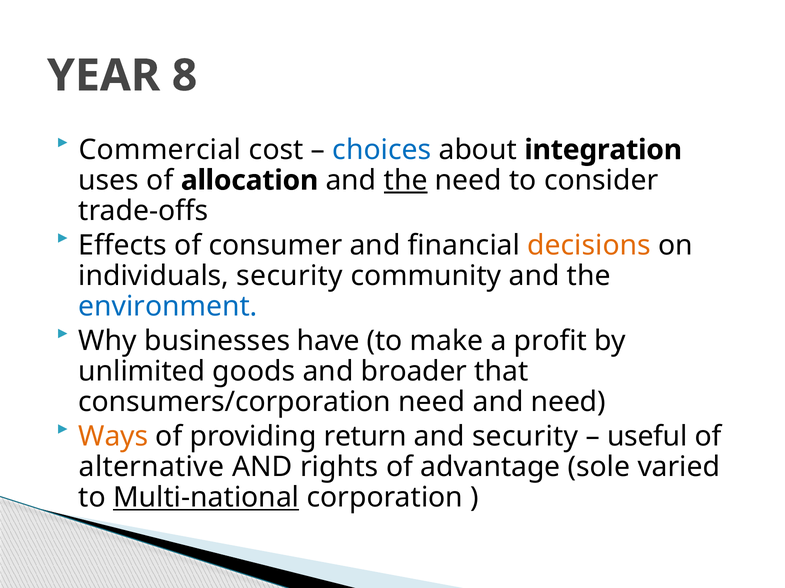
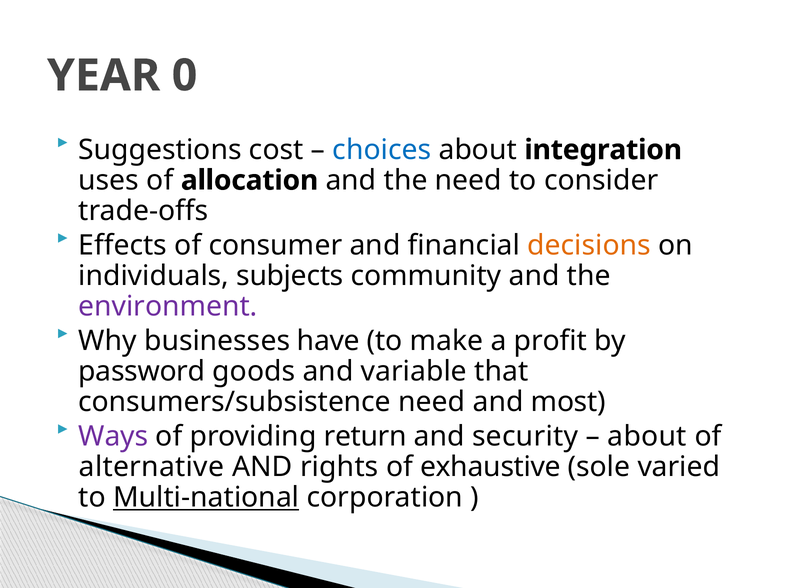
8: 8 -> 0
Commercial: Commercial -> Suggestions
the at (406, 181) underline: present -> none
individuals security: security -> subjects
environment colour: blue -> purple
unlimited: unlimited -> password
broader: broader -> variable
consumers/corporation: consumers/corporation -> consumers/subsistence
and need: need -> most
Ways colour: orange -> purple
useful at (647, 437): useful -> about
advantage: advantage -> exhaustive
